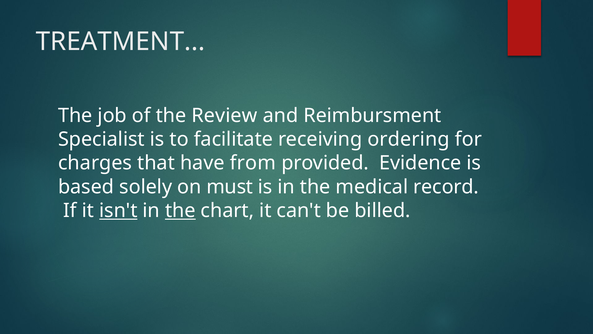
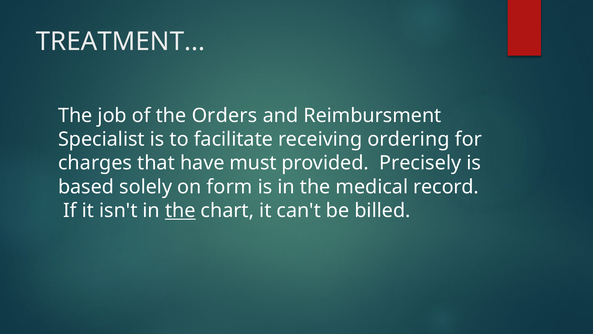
Review: Review -> Orders
from: from -> must
Evidence: Evidence -> Precisely
must: must -> form
isn't underline: present -> none
